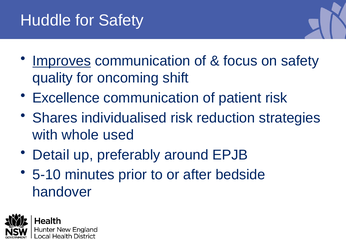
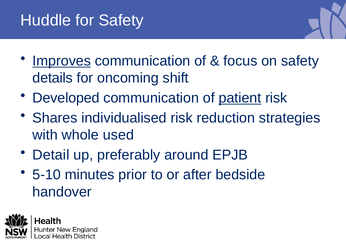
quality: quality -> details
Excellence: Excellence -> Developed
patient underline: none -> present
